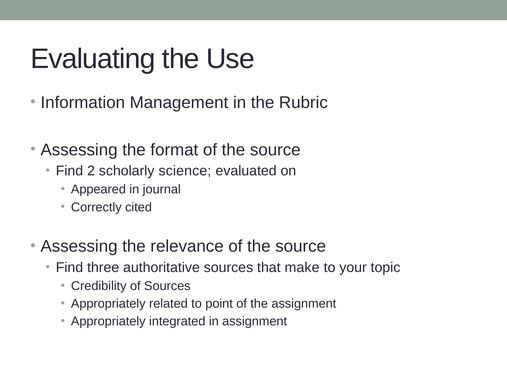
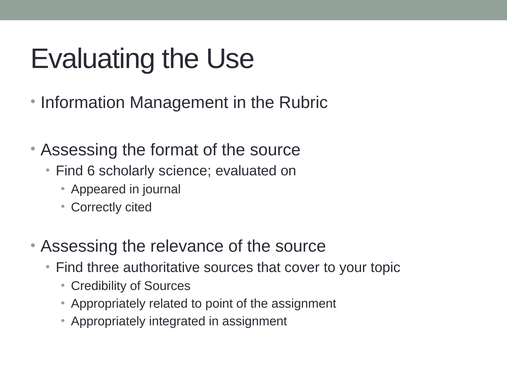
2: 2 -> 6
make: make -> cover
